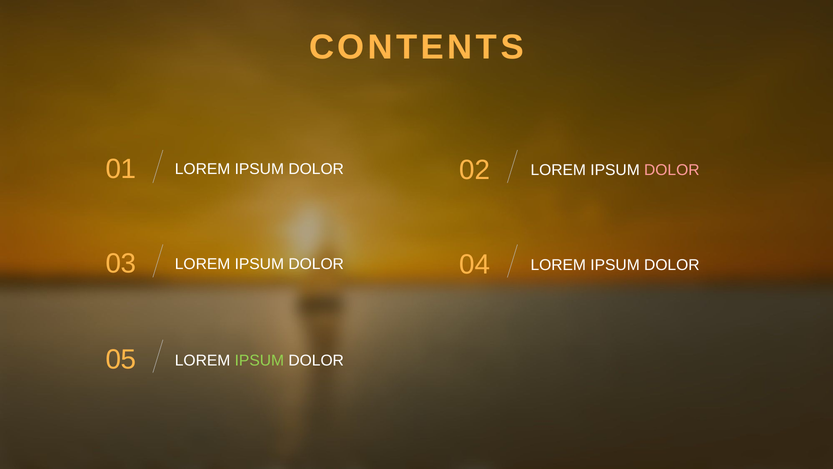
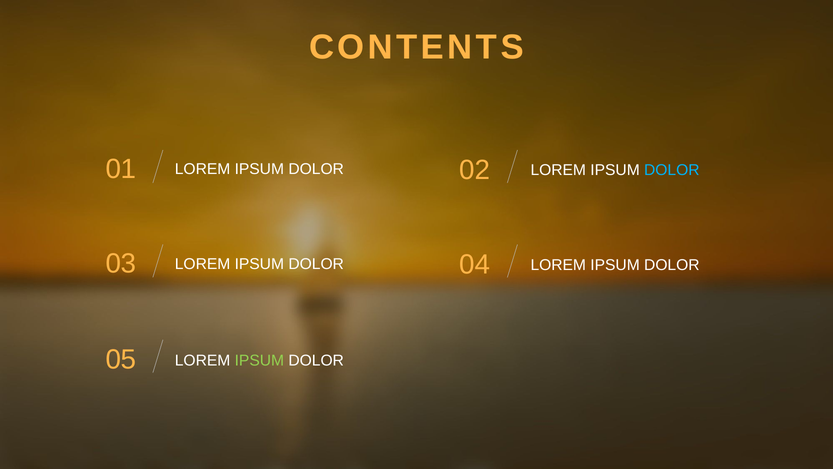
DOLOR at (672, 170) colour: pink -> light blue
